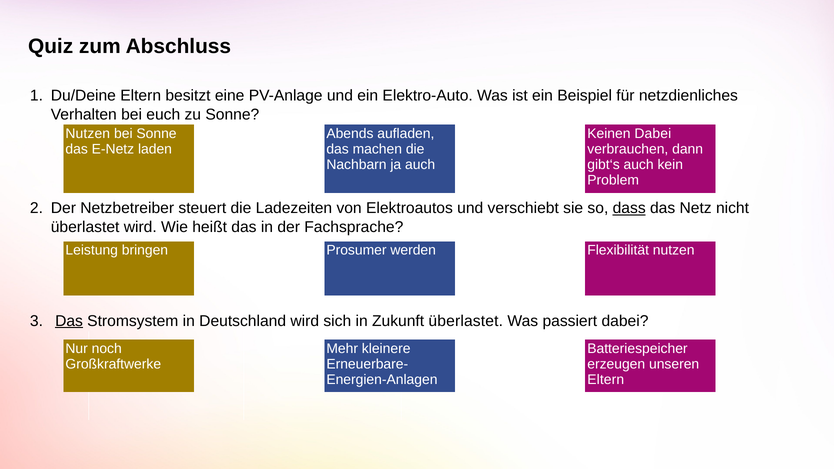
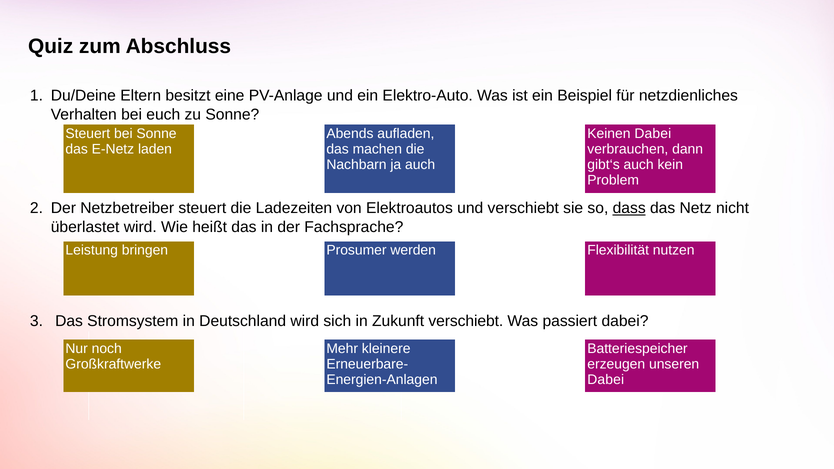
Nutzen at (88, 133): Nutzen -> Steuert
Das at (69, 321) underline: present -> none
Zukunft überlastet: überlastet -> verschiebt
Eltern at (606, 380): Eltern -> Dabei
